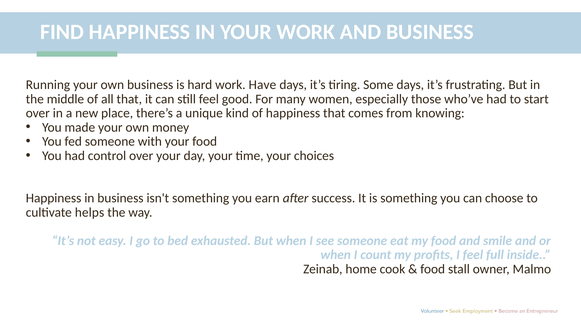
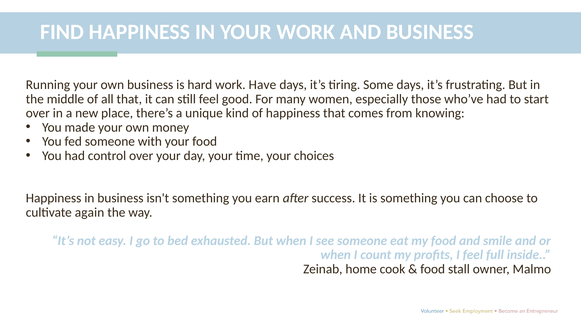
helps: helps -> again
